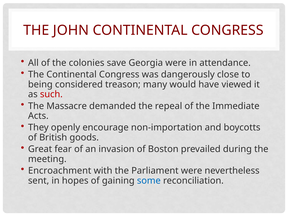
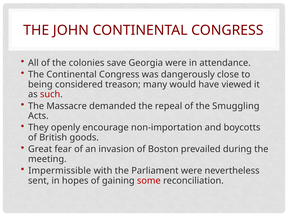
Immediate: Immediate -> Smuggling
Encroachment: Encroachment -> Impermissible
some colour: blue -> red
